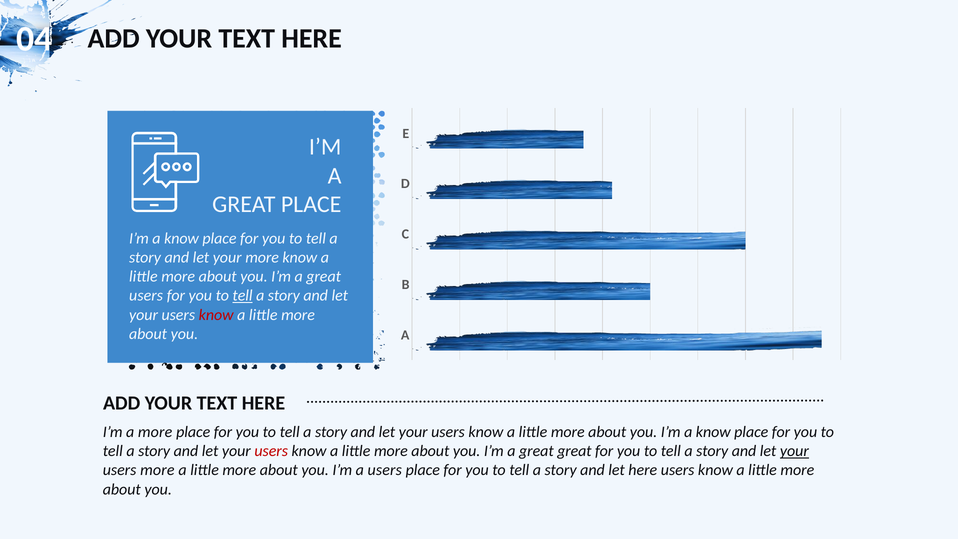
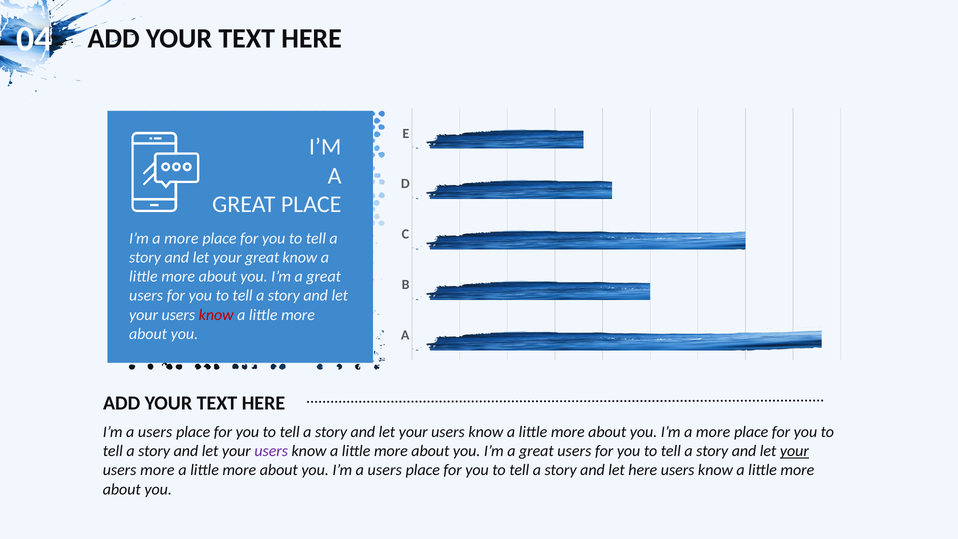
know at (182, 238): know -> more
your more: more -> great
tell at (243, 296) underline: present -> none
more at (155, 432): more -> users
you I’m a know: know -> more
users at (271, 451) colour: red -> purple
great at (574, 451): great -> users
